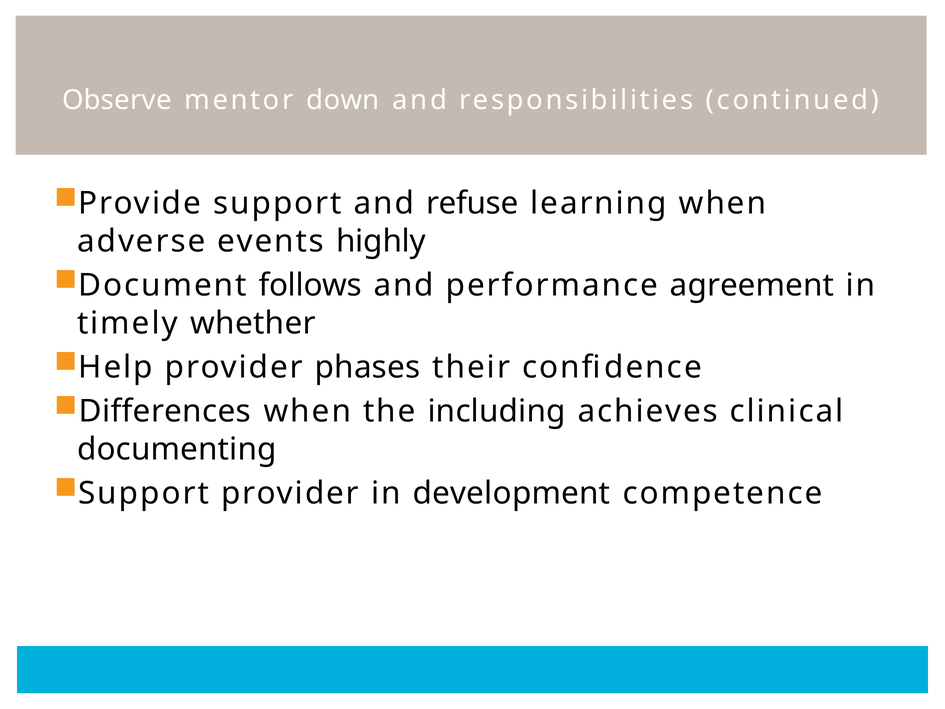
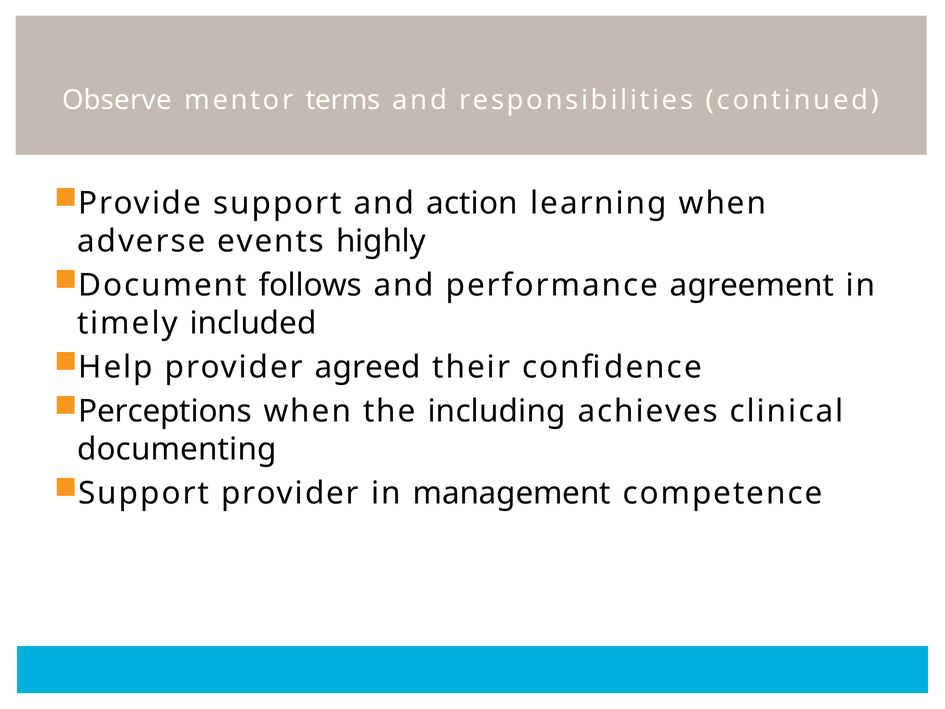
down: down -> terms
refuse: refuse -> action
whether: whether -> included
phases: phases -> agreed
Differences: Differences -> Perceptions
development: development -> management
